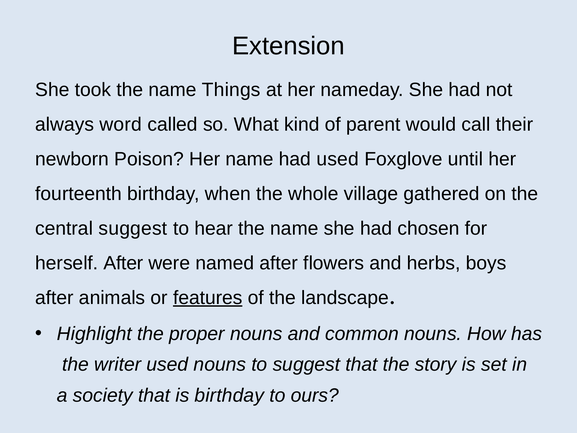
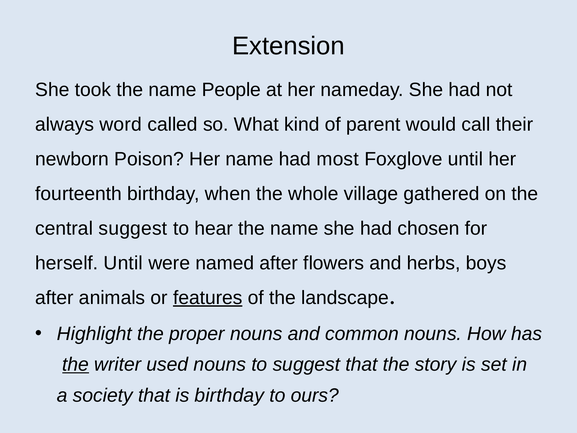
Things: Things -> People
had used: used -> most
herself After: After -> Until
the at (76, 364) underline: none -> present
